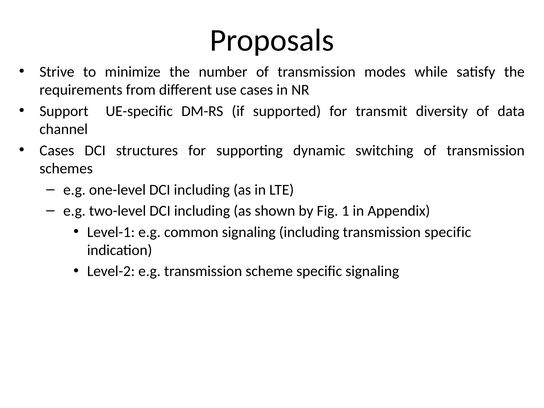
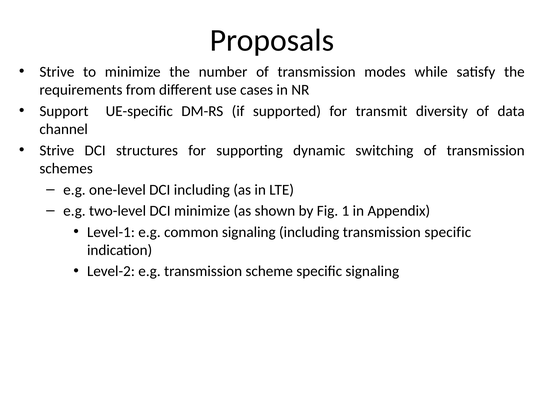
Cases at (57, 150): Cases -> Strive
two-level DCI including: including -> minimize
